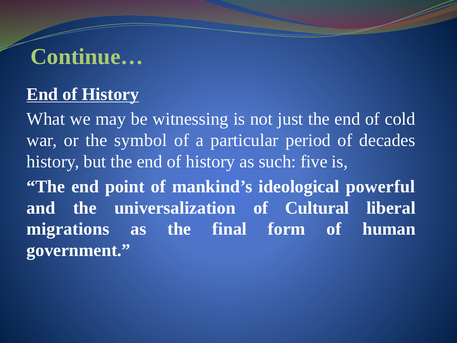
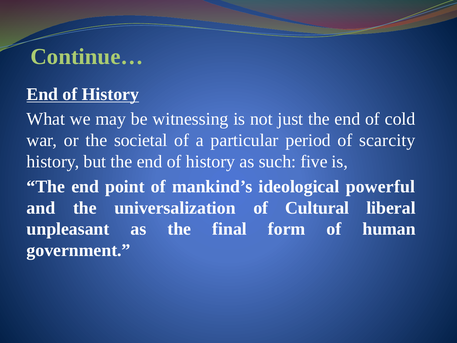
symbol: symbol -> societal
decades: decades -> scarcity
migrations: migrations -> unpleasant
